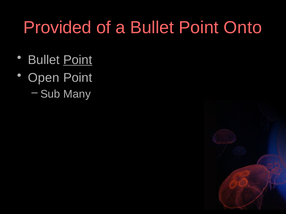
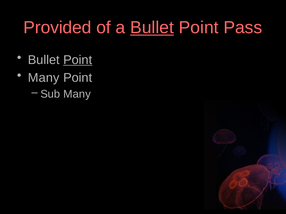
Bullet at (152, 28) underline: none -> present
Onto: Onto -> Pass
Open at (44, 78): Open -> Many
